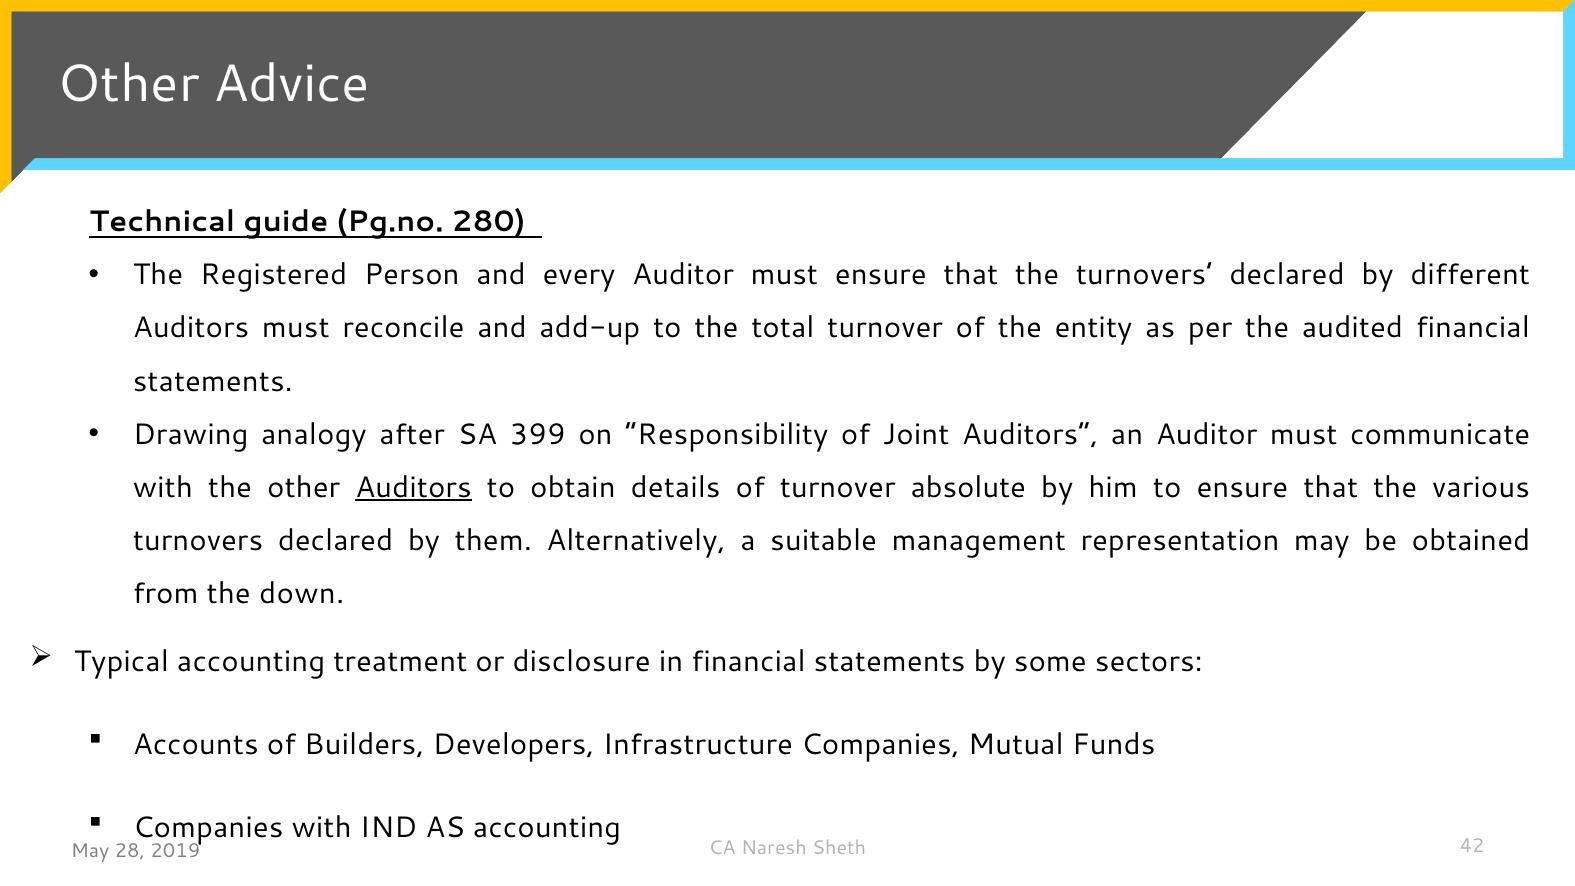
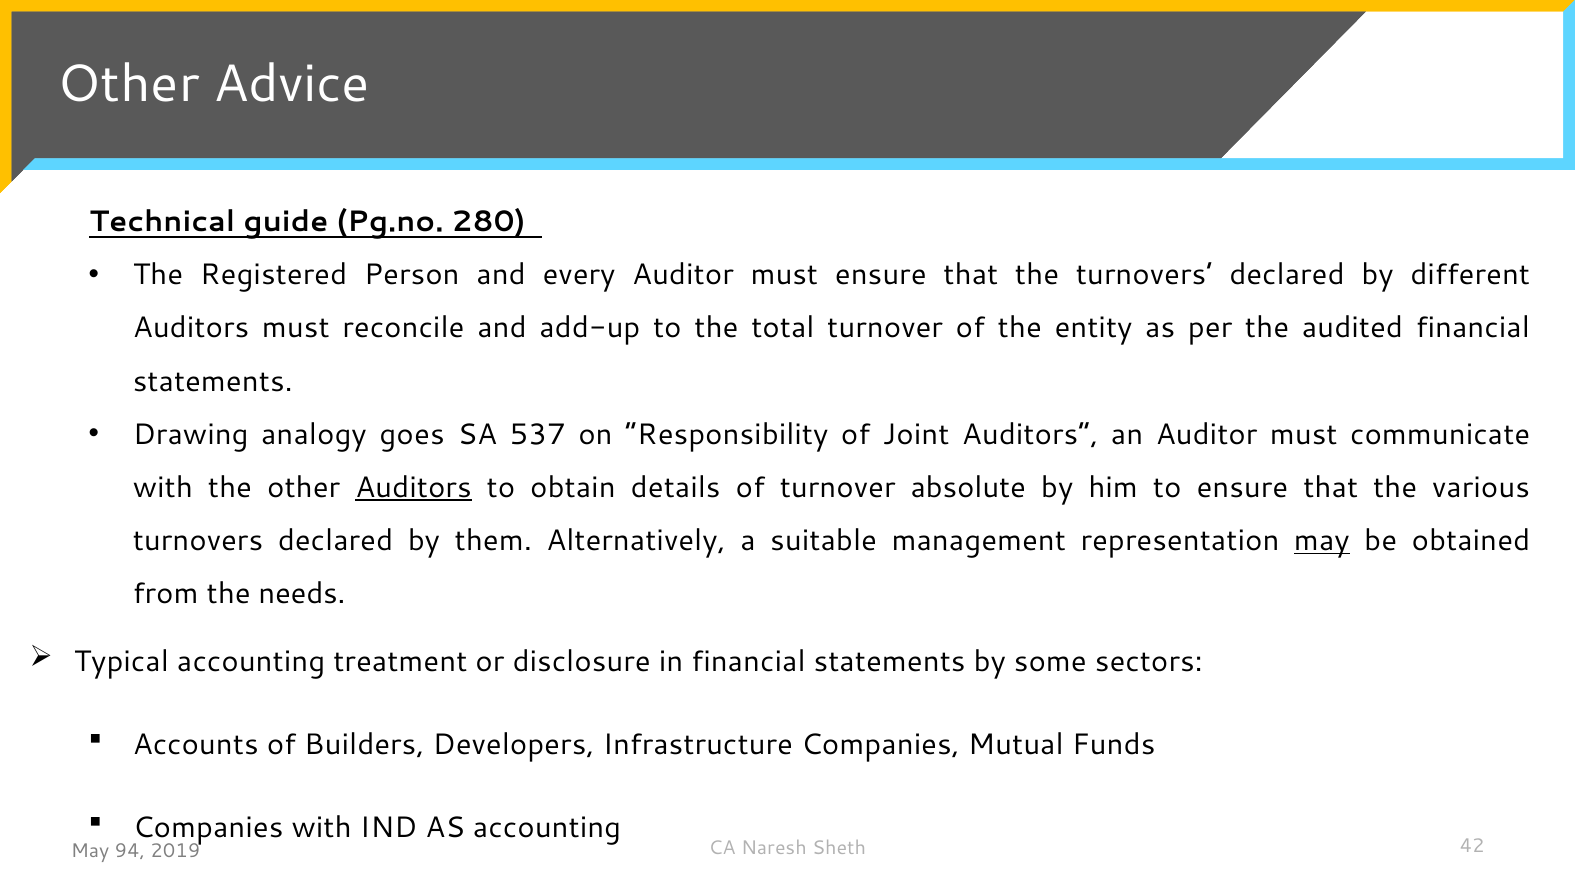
after: after -> goes
399: 399 -> 537
may at (1322, 541) underline: none -> present
down: down -> needs
28: 28 -> 94
